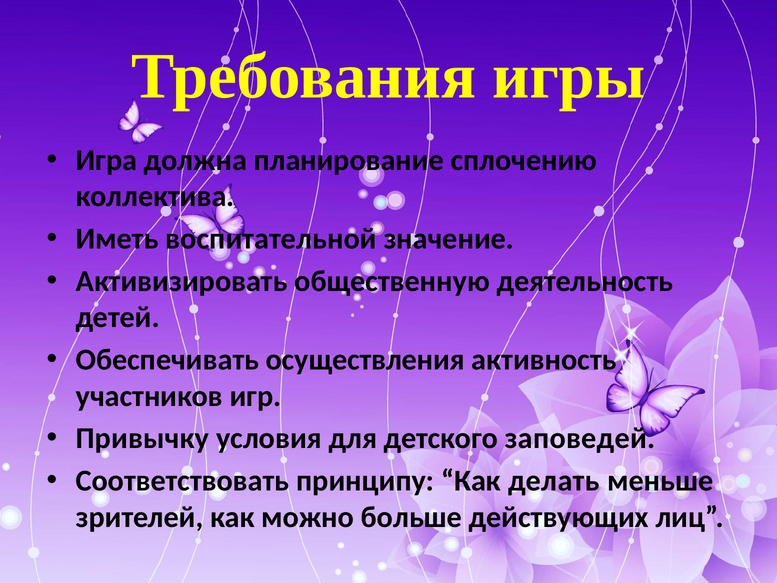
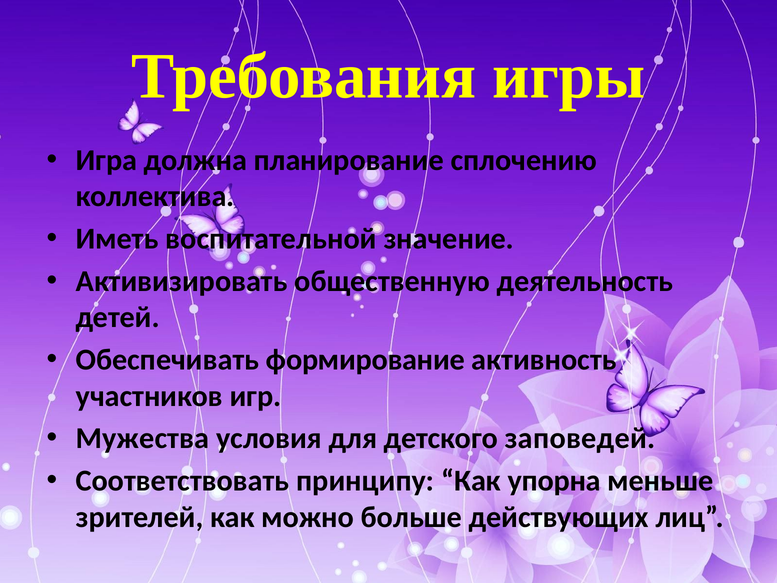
осуществления: осуществления -> формирование
Привычку: Привычку -> Мужества
делать: делать -> упорна
